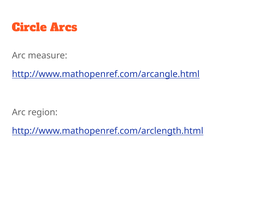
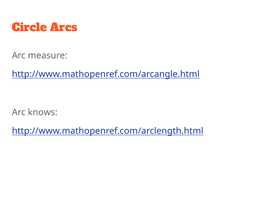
region: region -> knows
